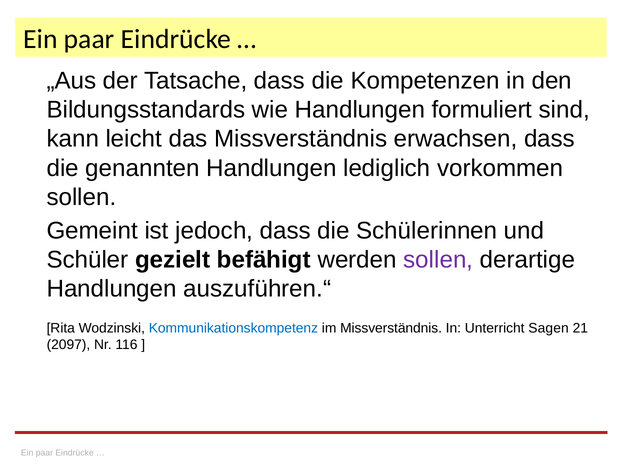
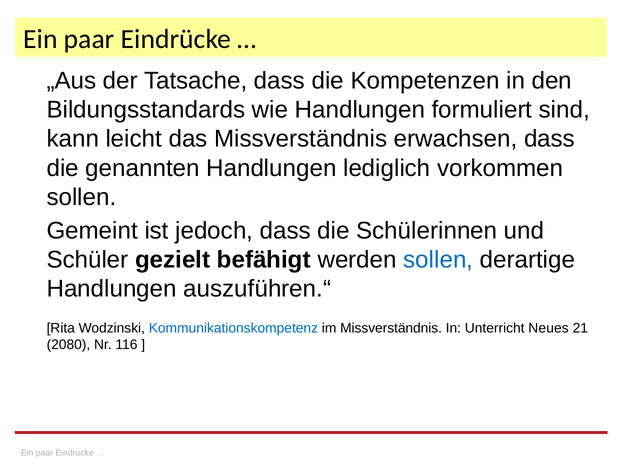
sollen at (438, 260) colour: purple -> blue
Sagen: Sagen -> Neues
2097: 2097 -> 2080
